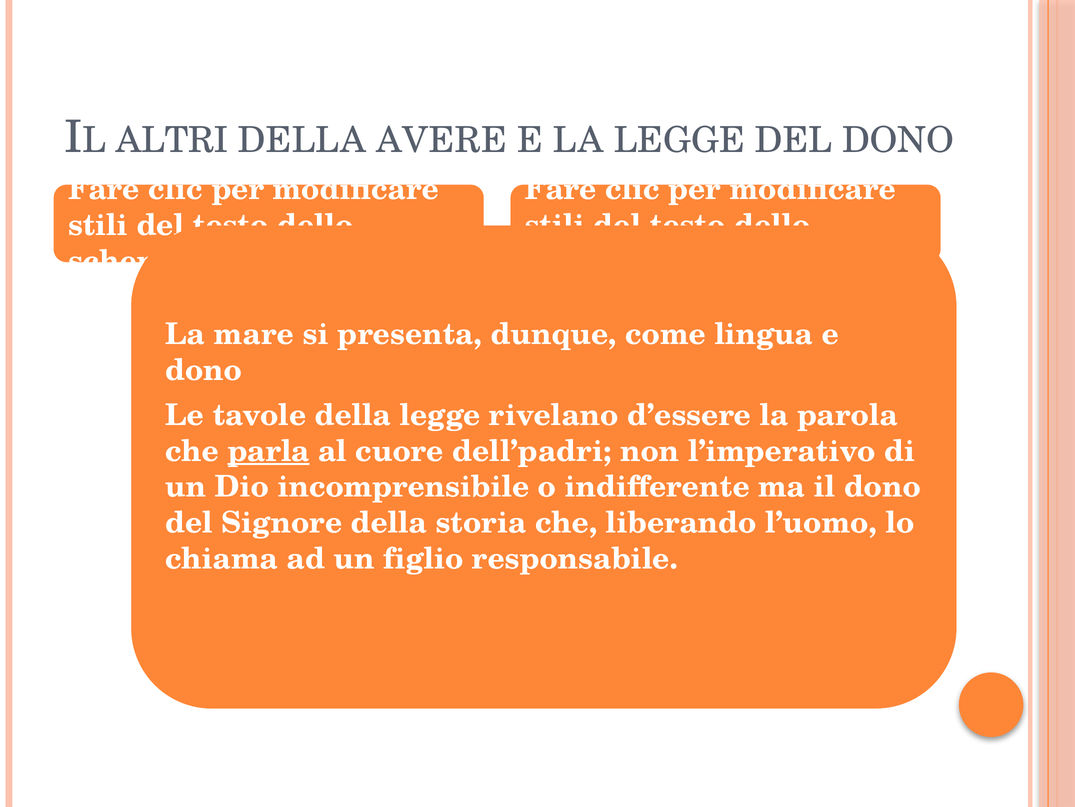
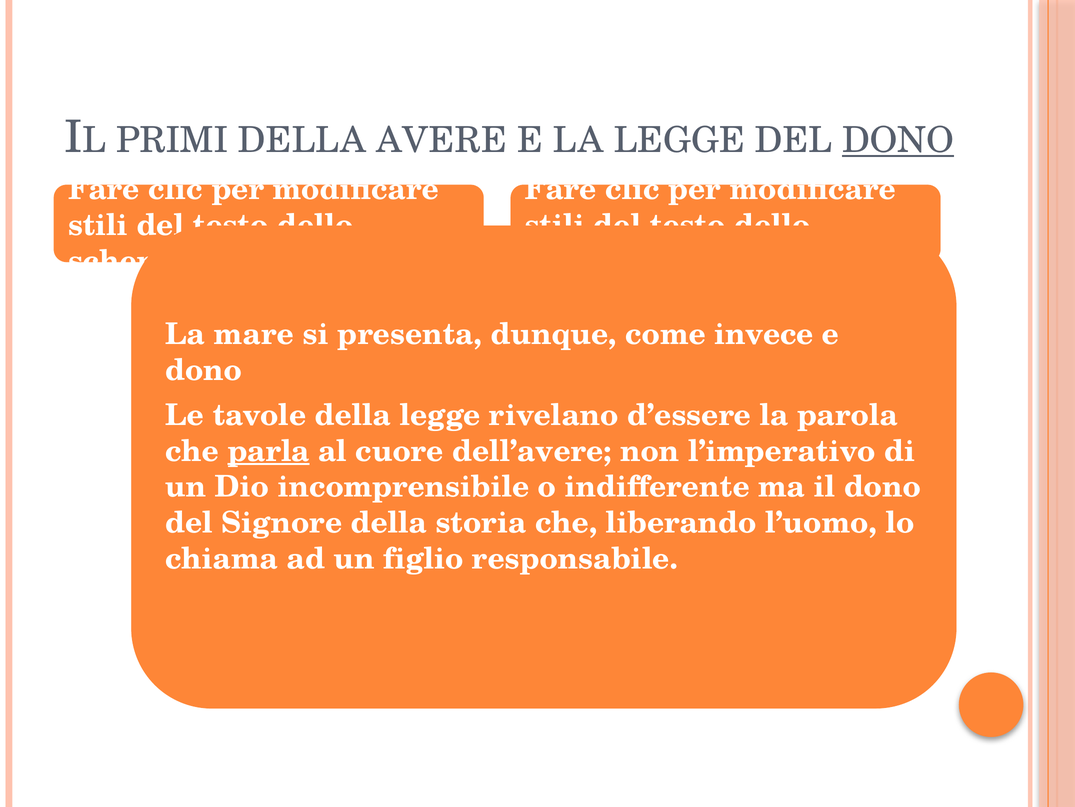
ALTRI: ALTRI -> PRIMI
DONO at (898, 140) underline: none -> present
lingua: lingua -> invece
dell’padri: dell’padri -> dell’avere
